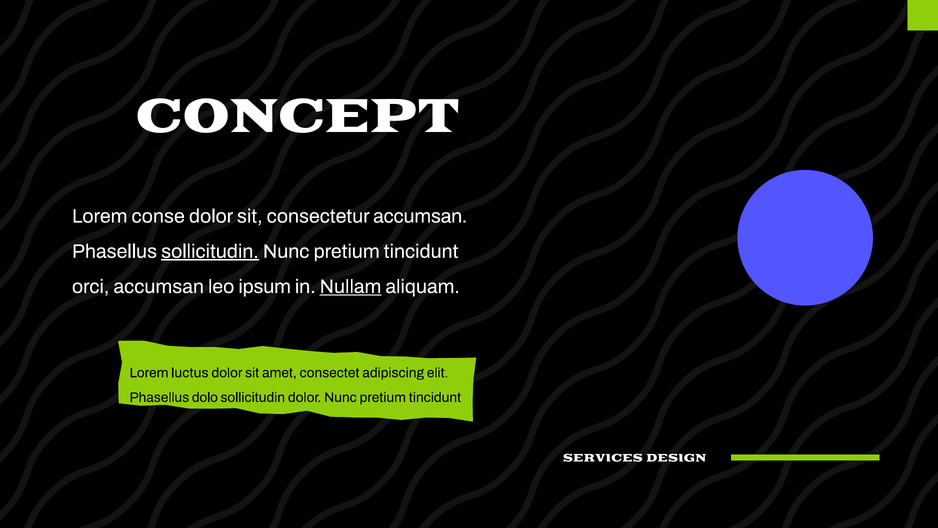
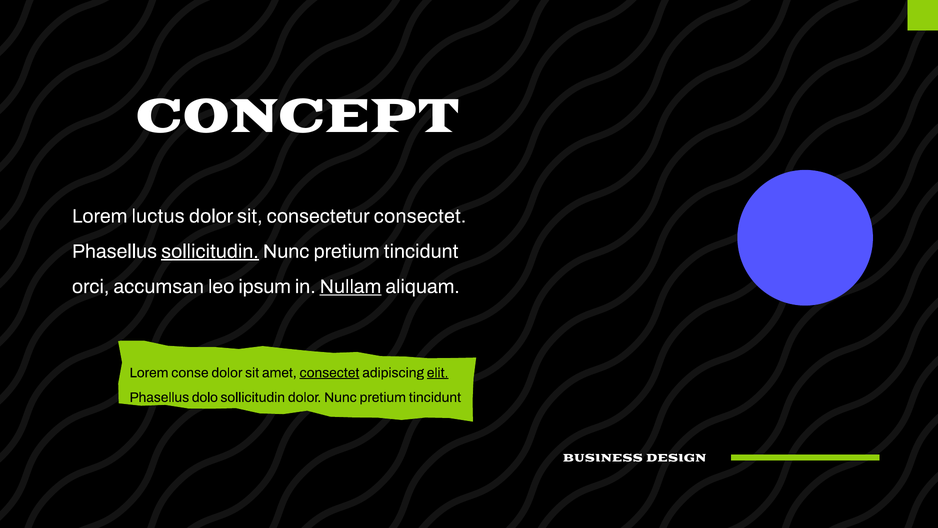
conse: conse -> luctus
consectetur accumsan: accumsan -> consectet
luctus: luctus -> conse
consectet at (330, 372) underline: none -> present
elit underline: none -> present
SERVICES: SERVICES -> BUSINESS
